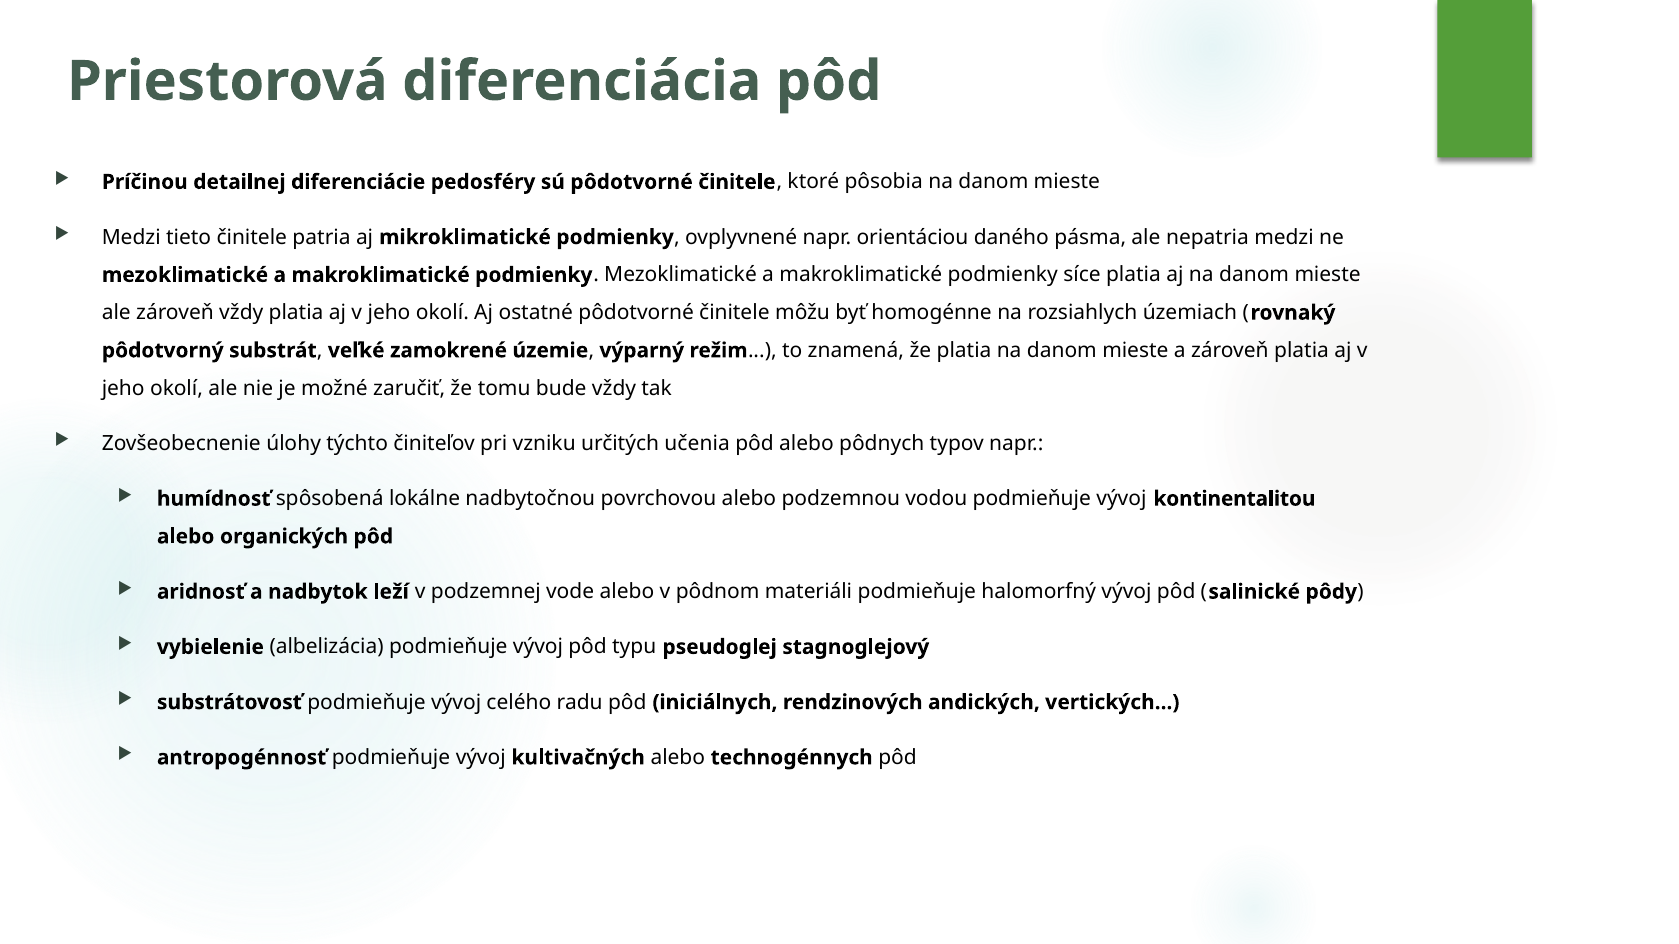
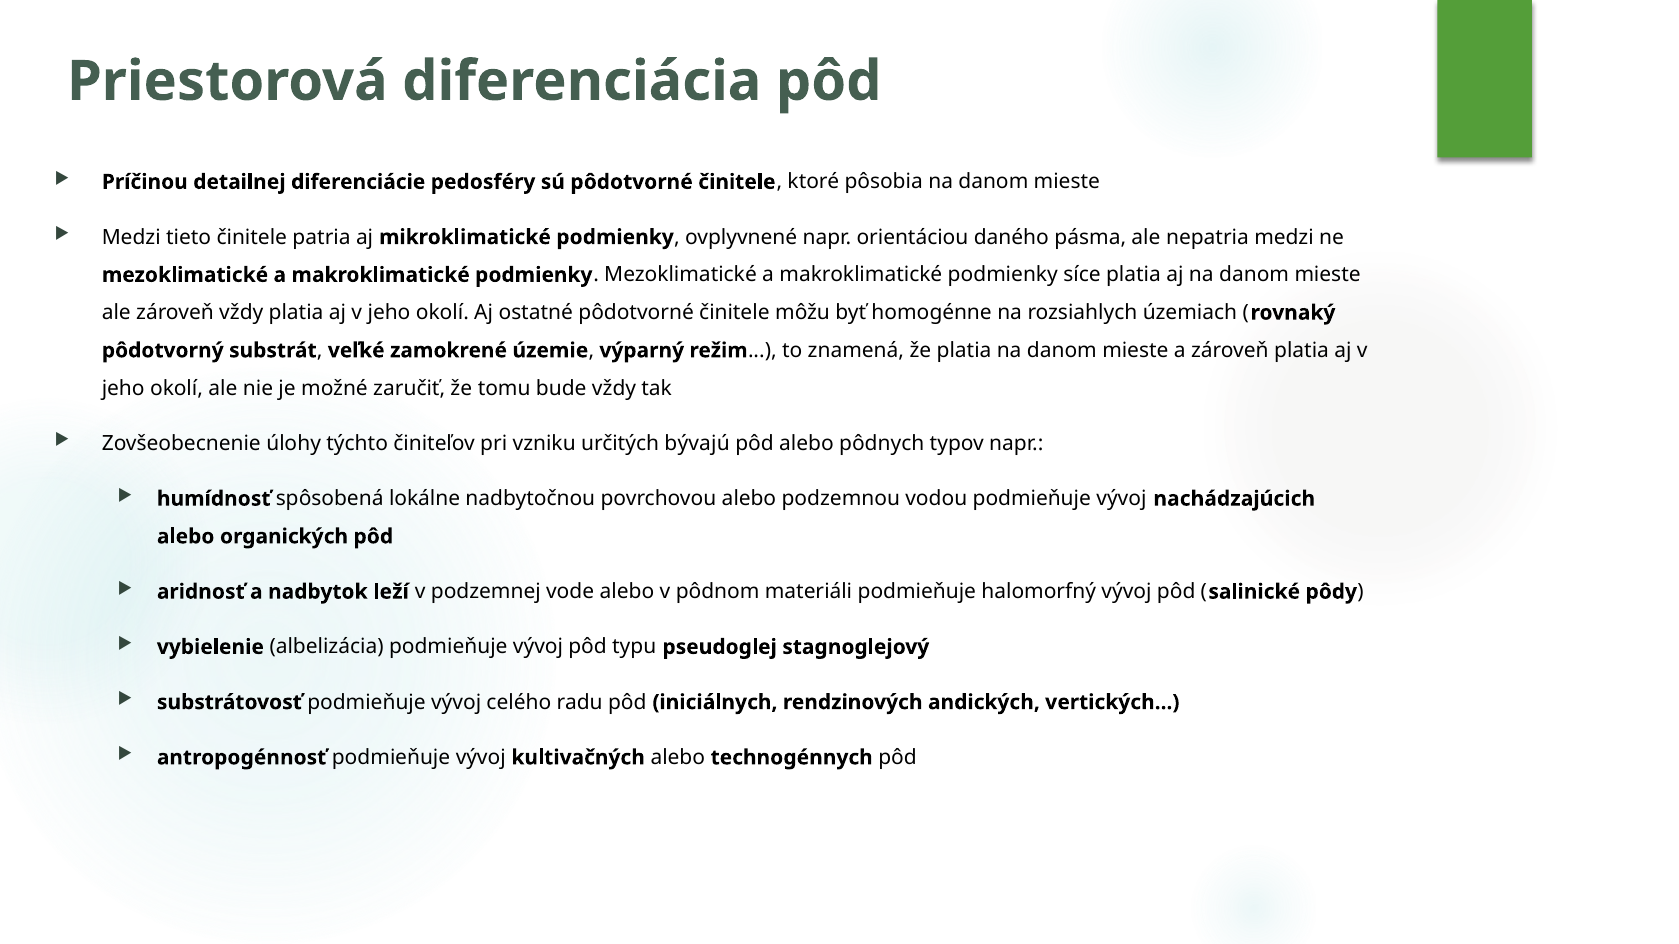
učenia: učenia -> bývajú
kontinentalitou: kontinentalitou -> nachádzajúcich
